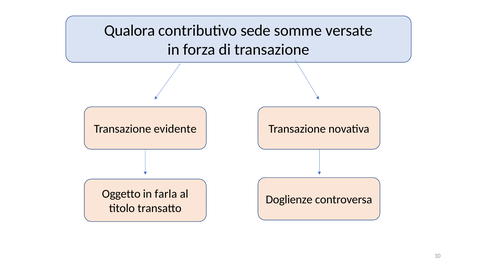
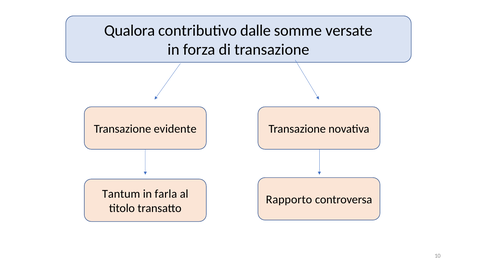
sede: sede -> dalle
Oggetto: Oggetto -> Tantum
Doglienze: Doglienze -> Rapporto
